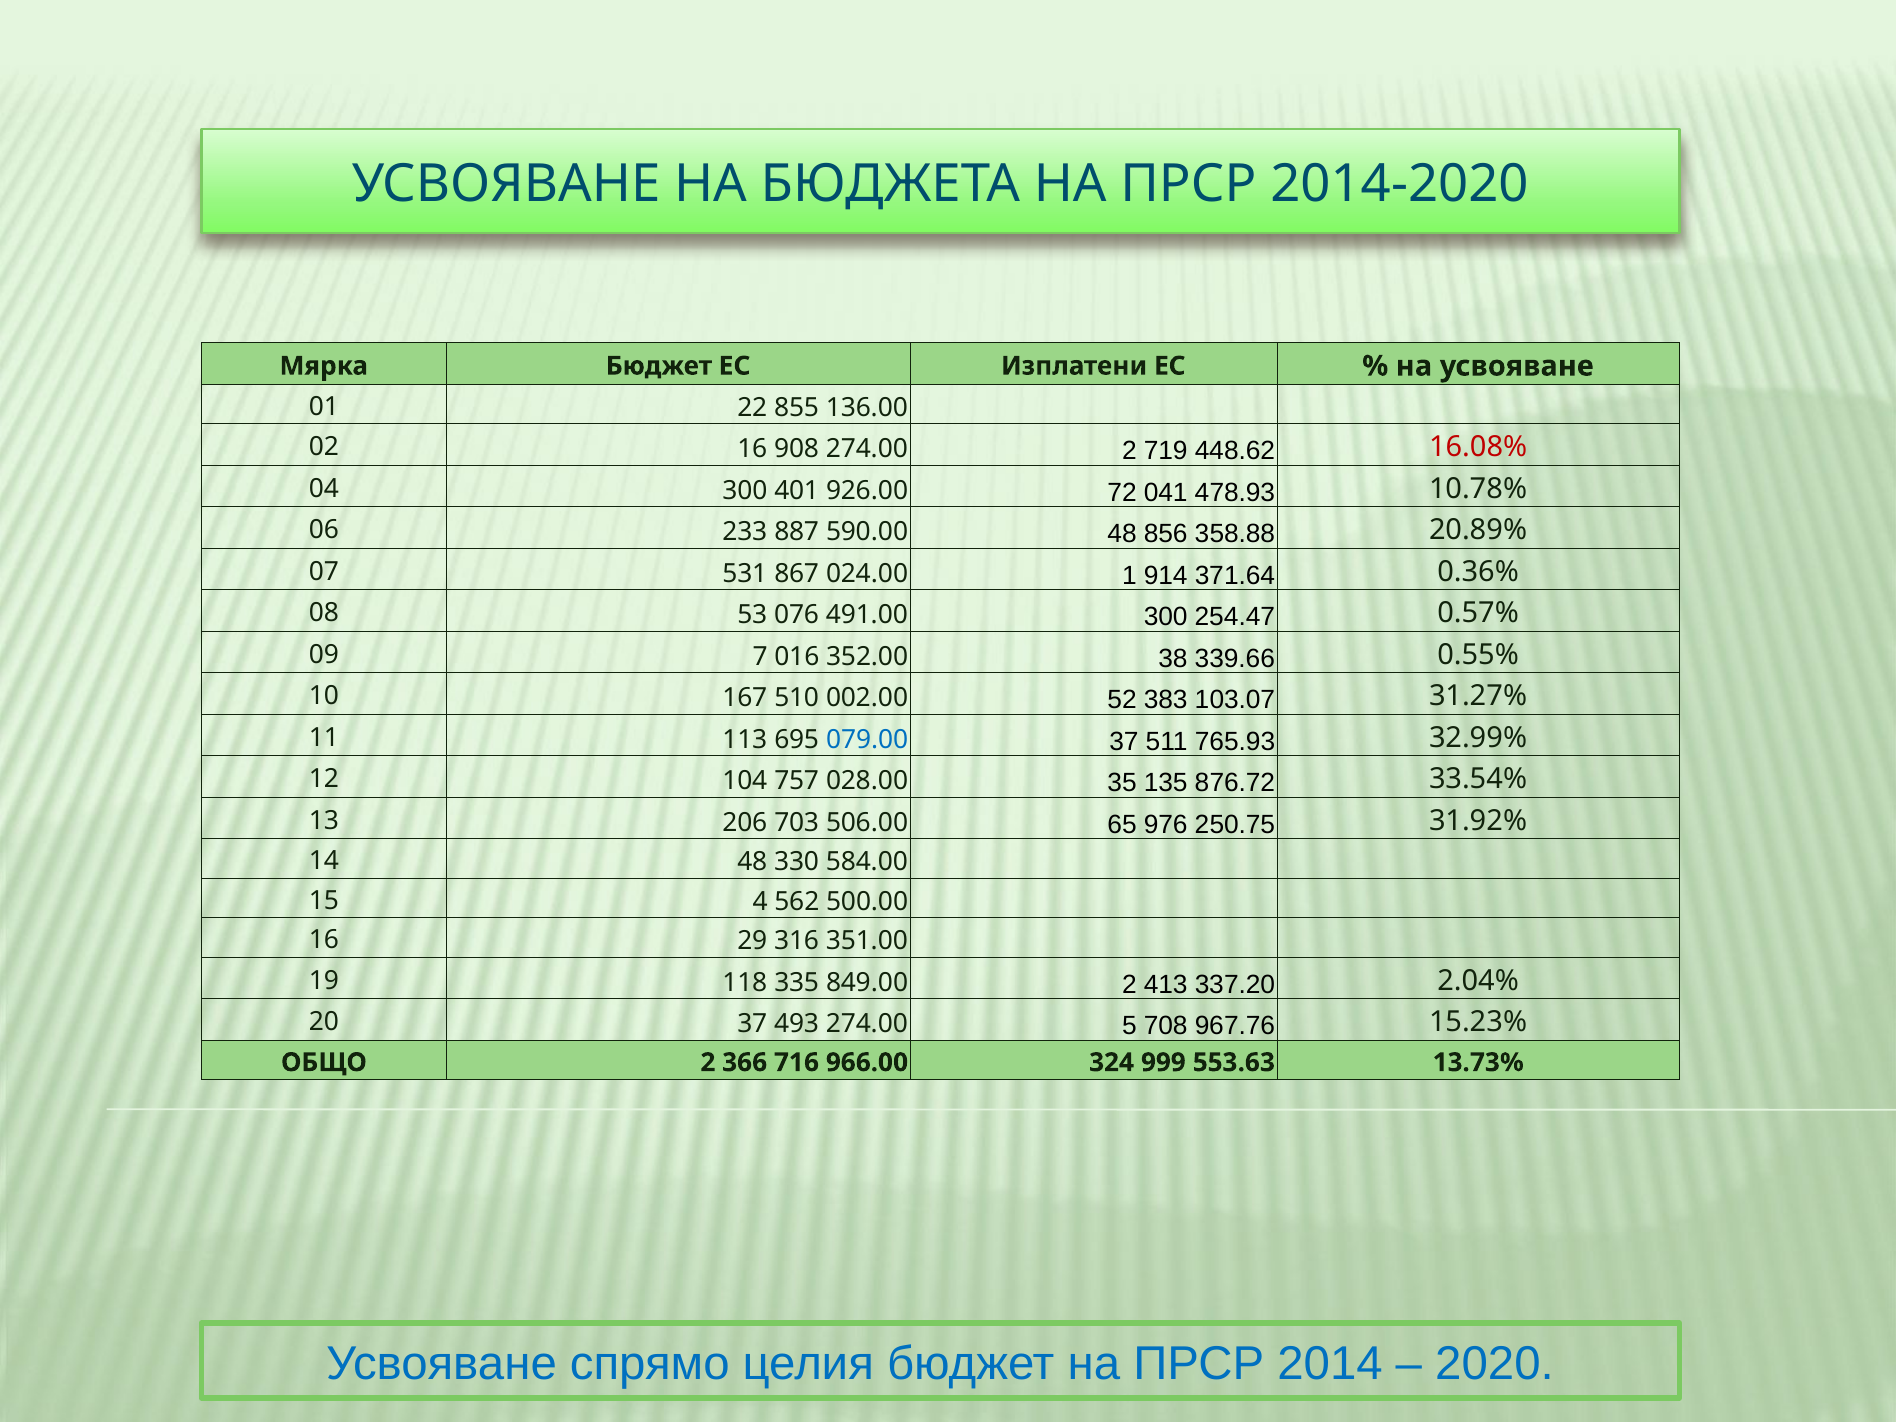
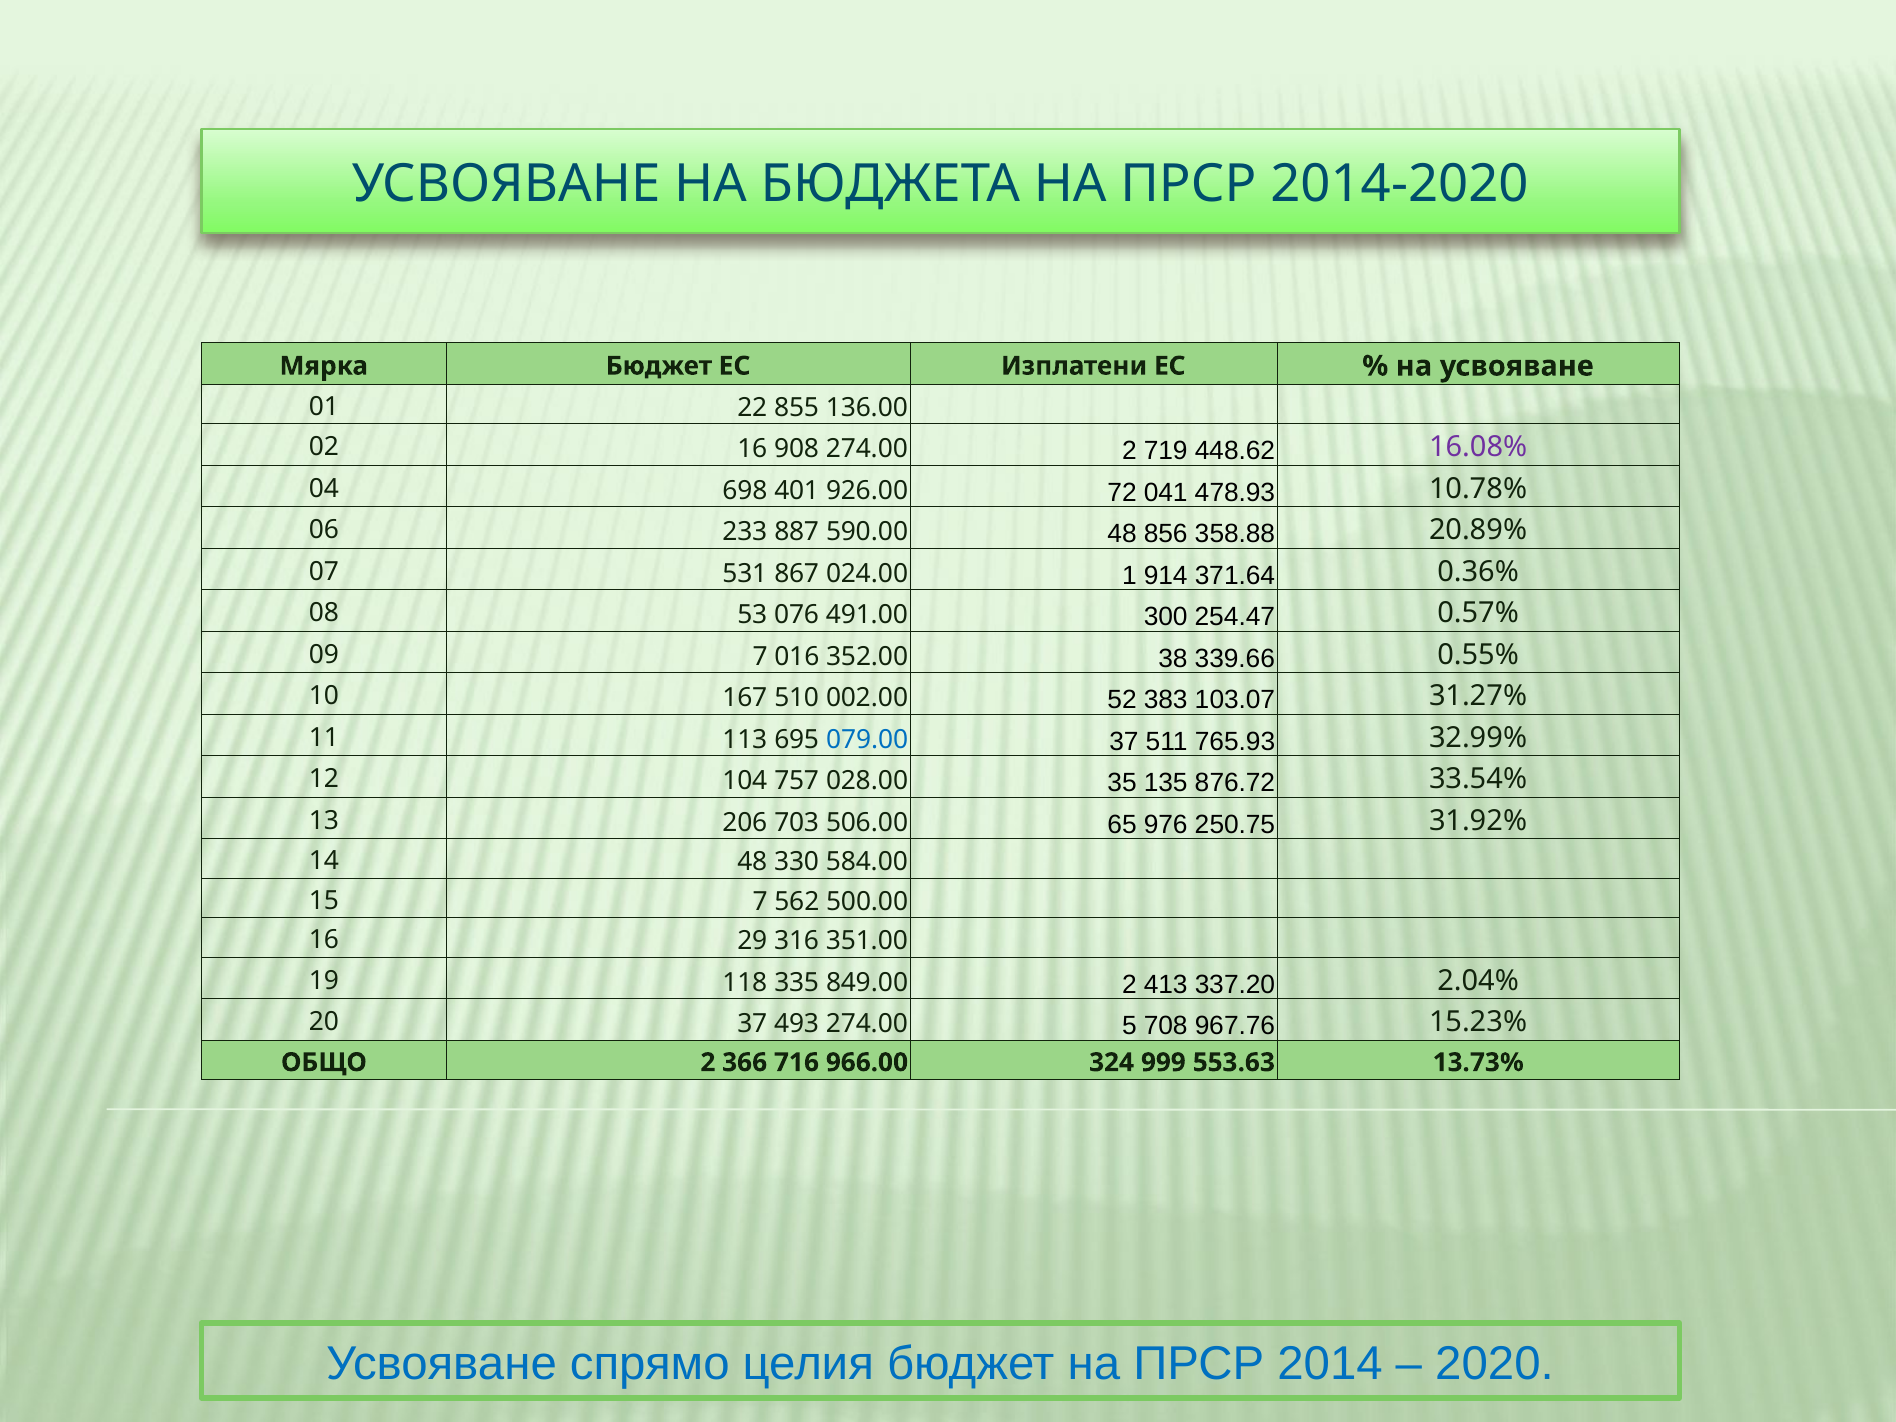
16.08% colour: red -> purple
04 300: 300 -> 698
15 4: 4 -> 7
